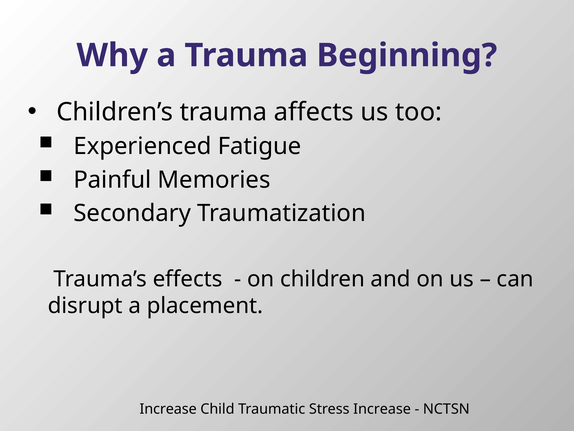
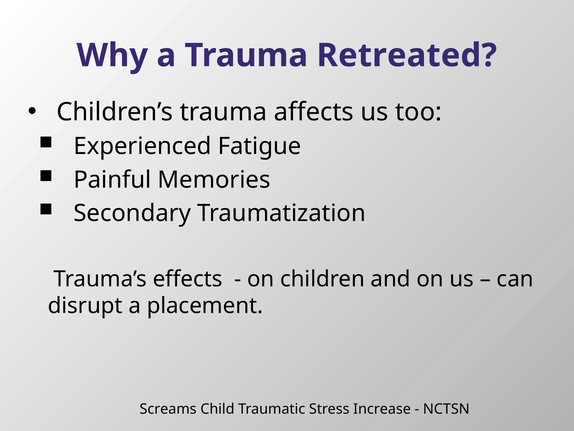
Beginning: Beginning -> Retreated
Increase at (168, 409): Increase -> Screams
